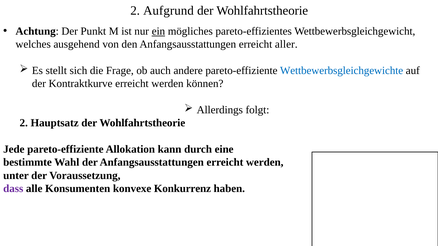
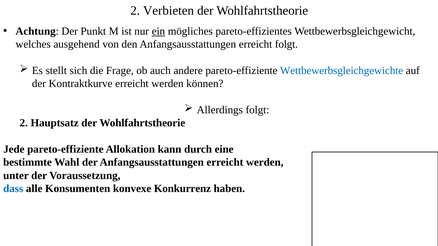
Aufgrund: Aufgrund -> Verbieten
erreicht aller: aller -> folgt
dass colour: purple -> blue
